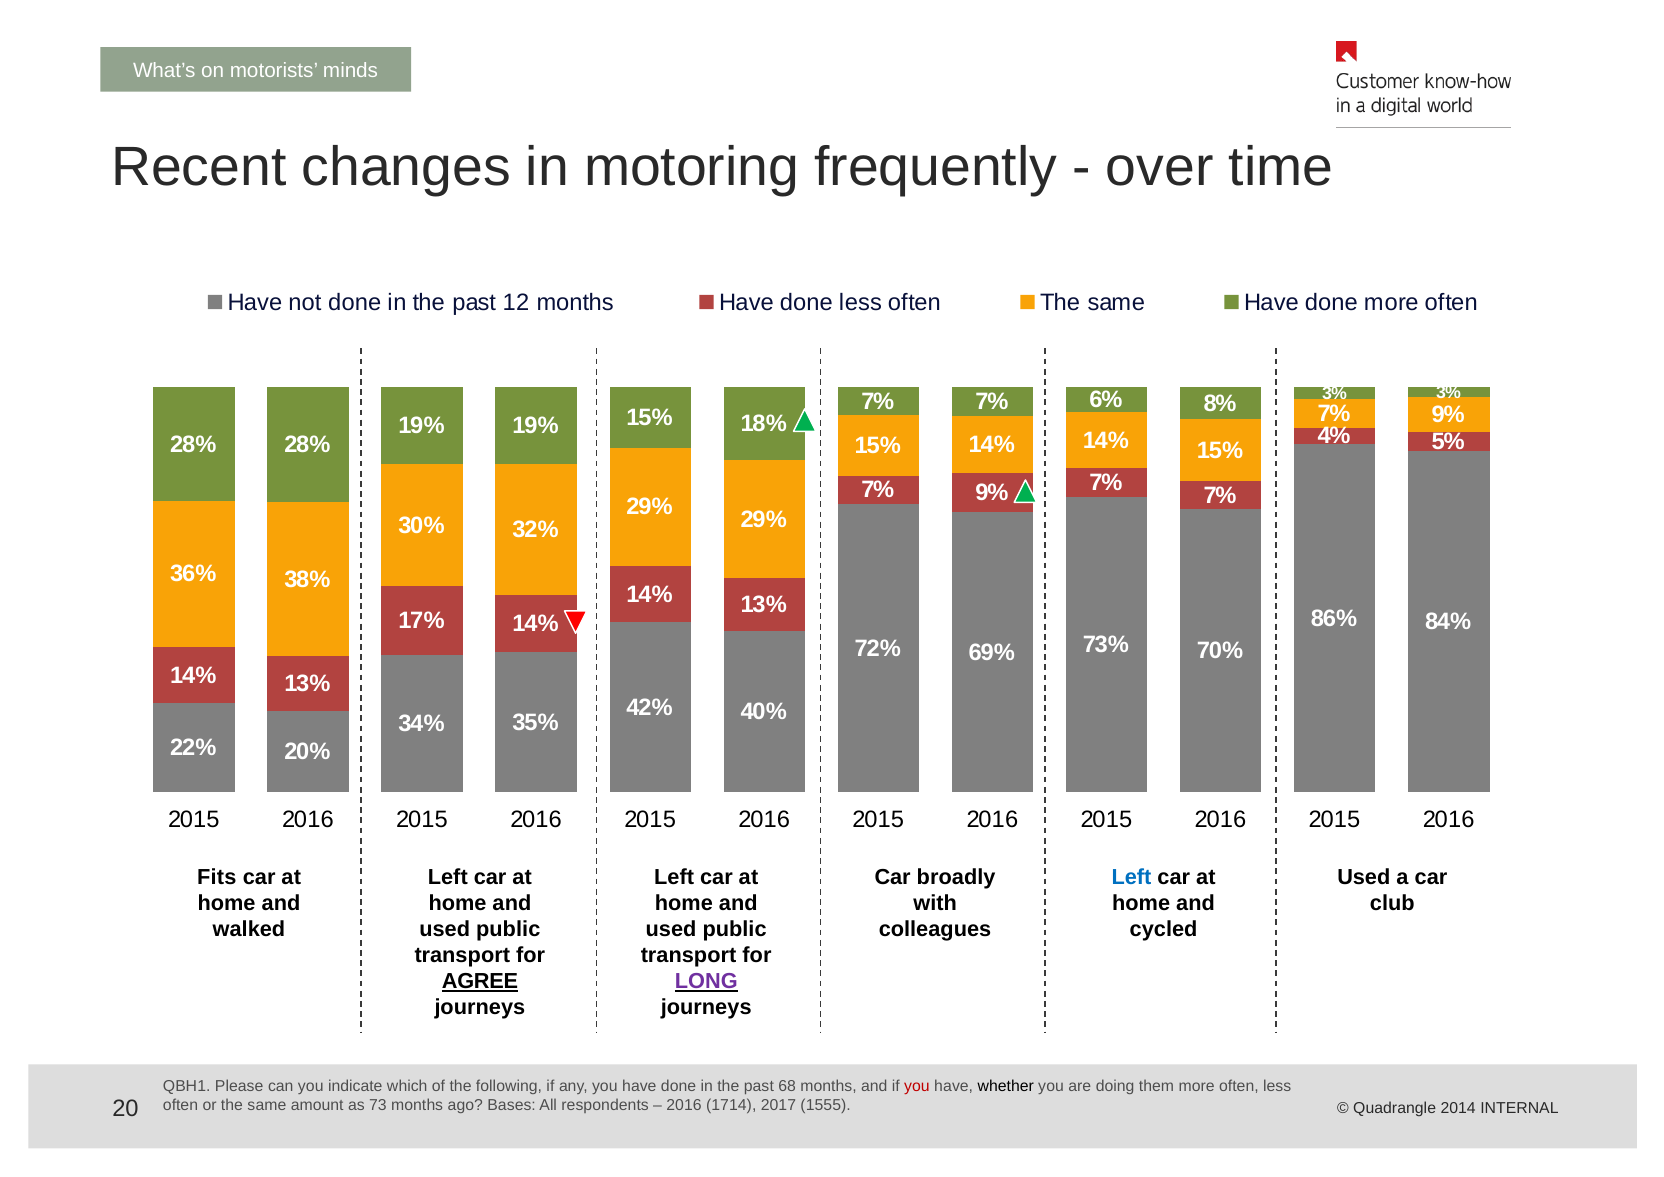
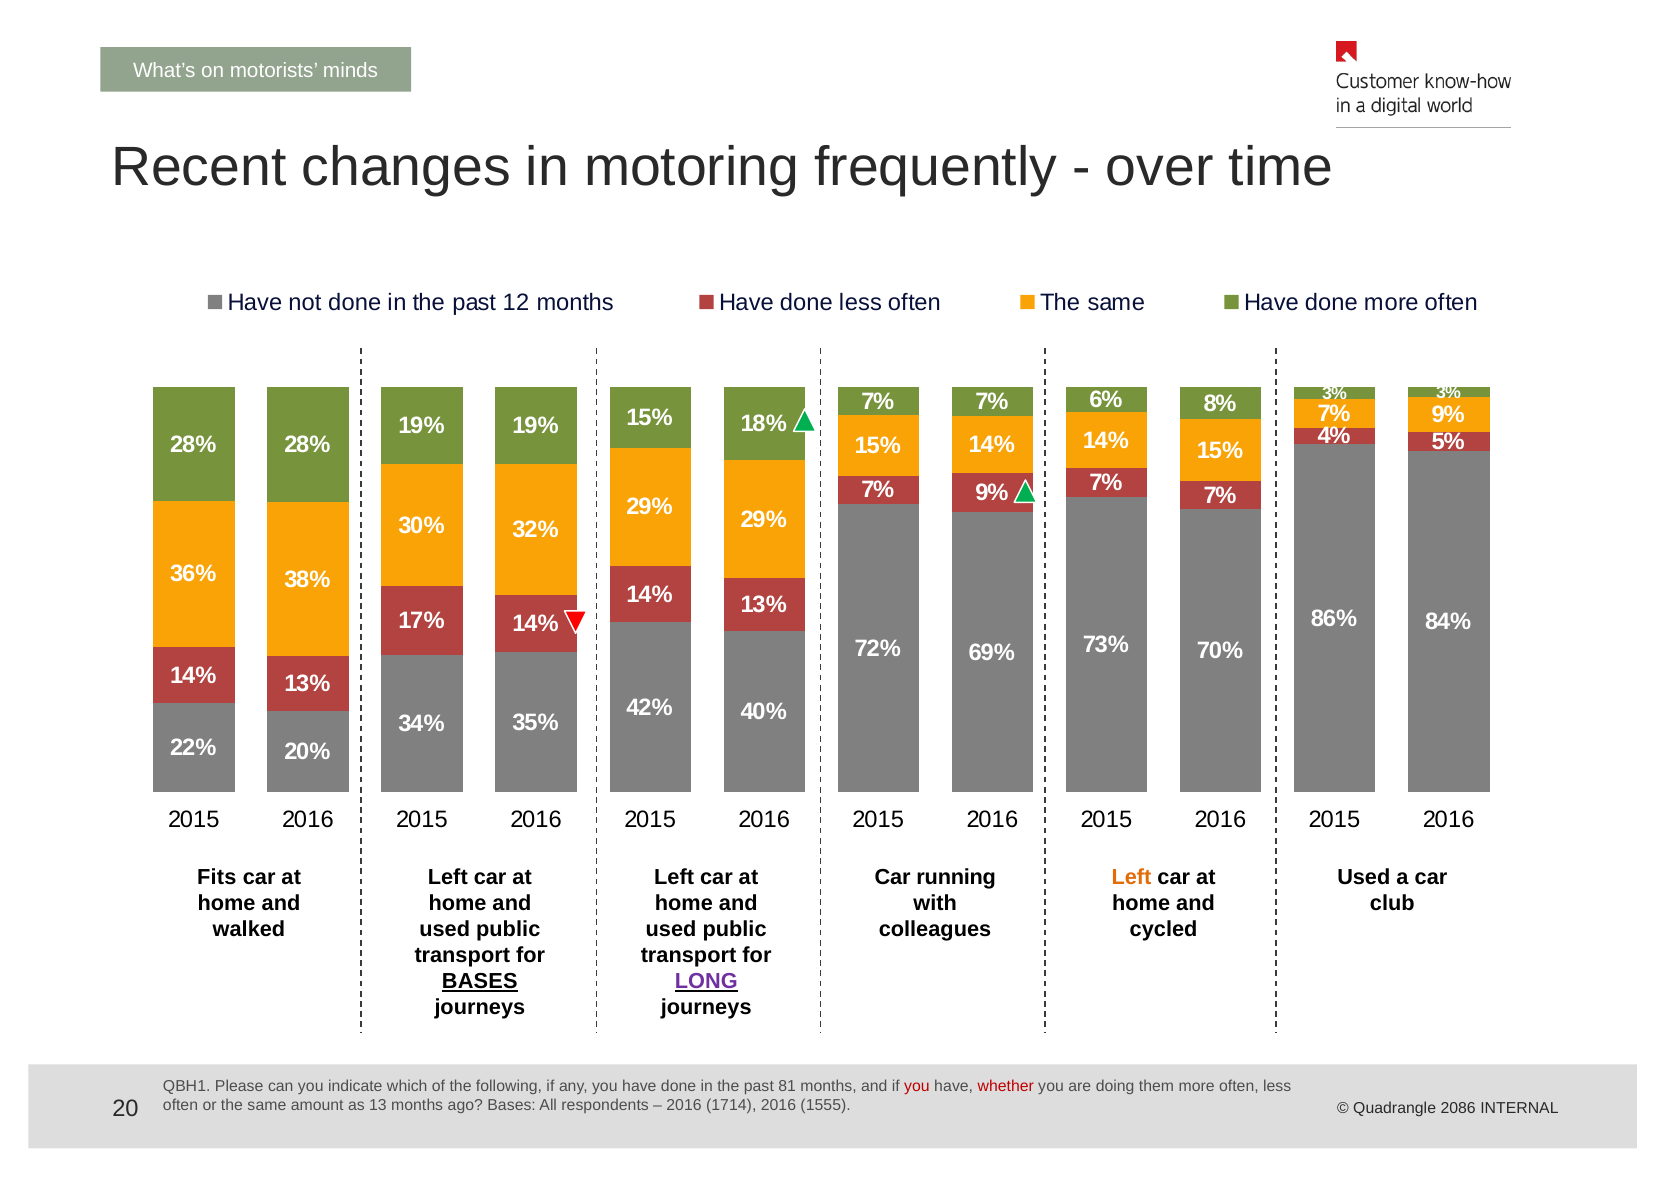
broadly: broadly -> running
Left at (1132, 877) colour: blue -> orange
AGREE at (480, 982): AGREE -> BASES
68: 68 -> 81
whether colour: black -> red
73: 73 -> 13
1714 2017: 2017 -> 2016
2014: 2014 -> 2086
